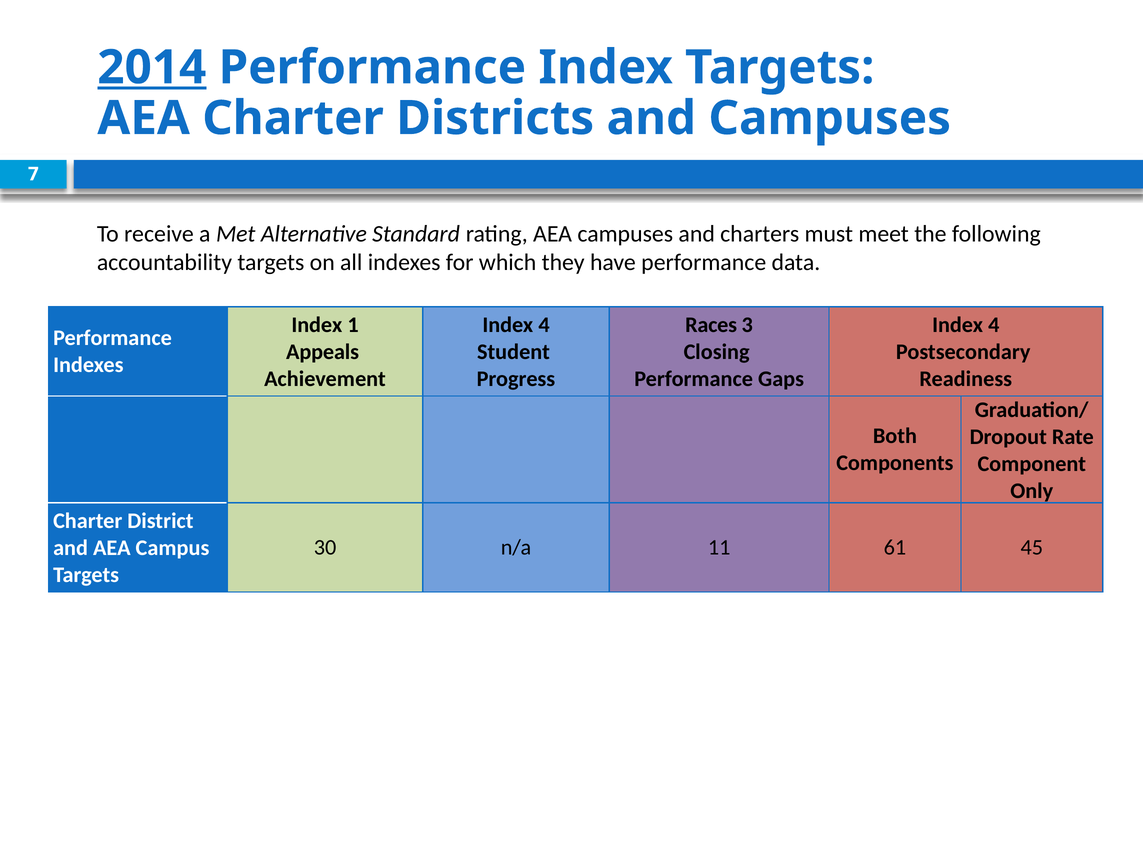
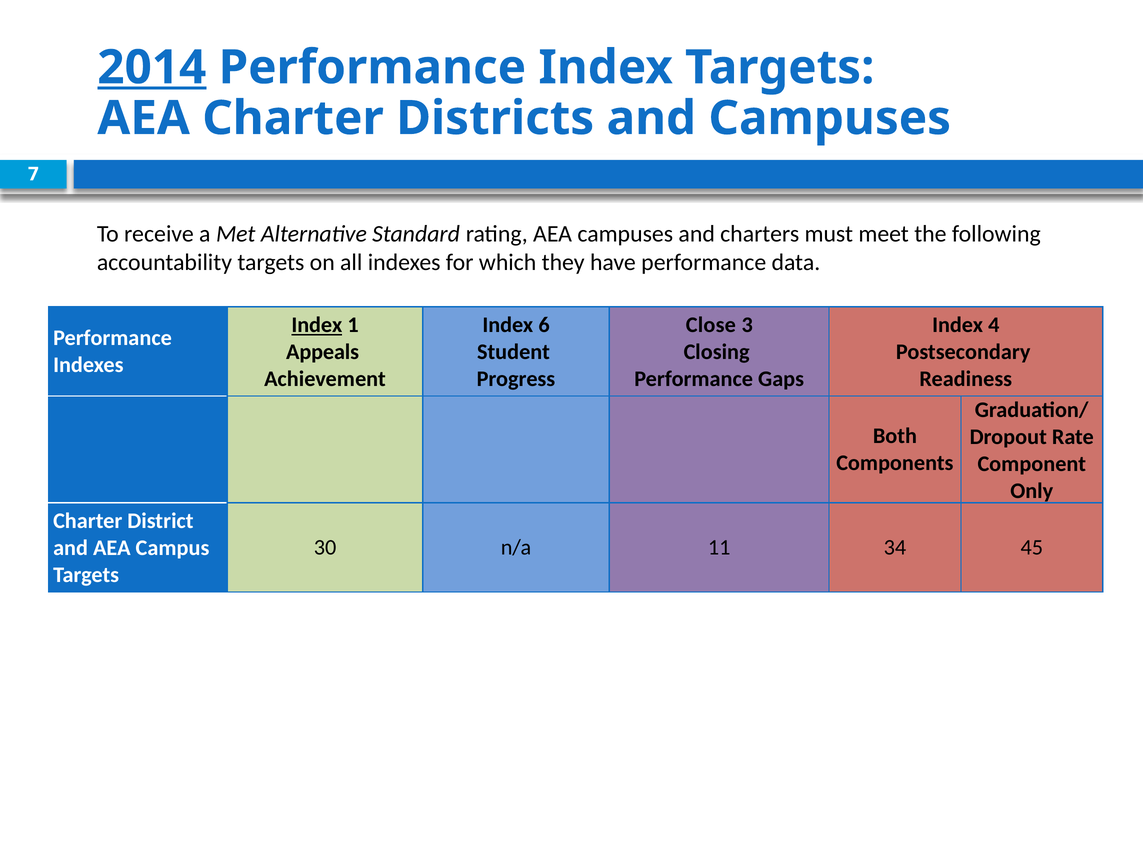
Index at (317, 325) underline: none -> present
4 at (544, 325): 4 -> 6
Races: Races -> Close
61: 61 -> 34
